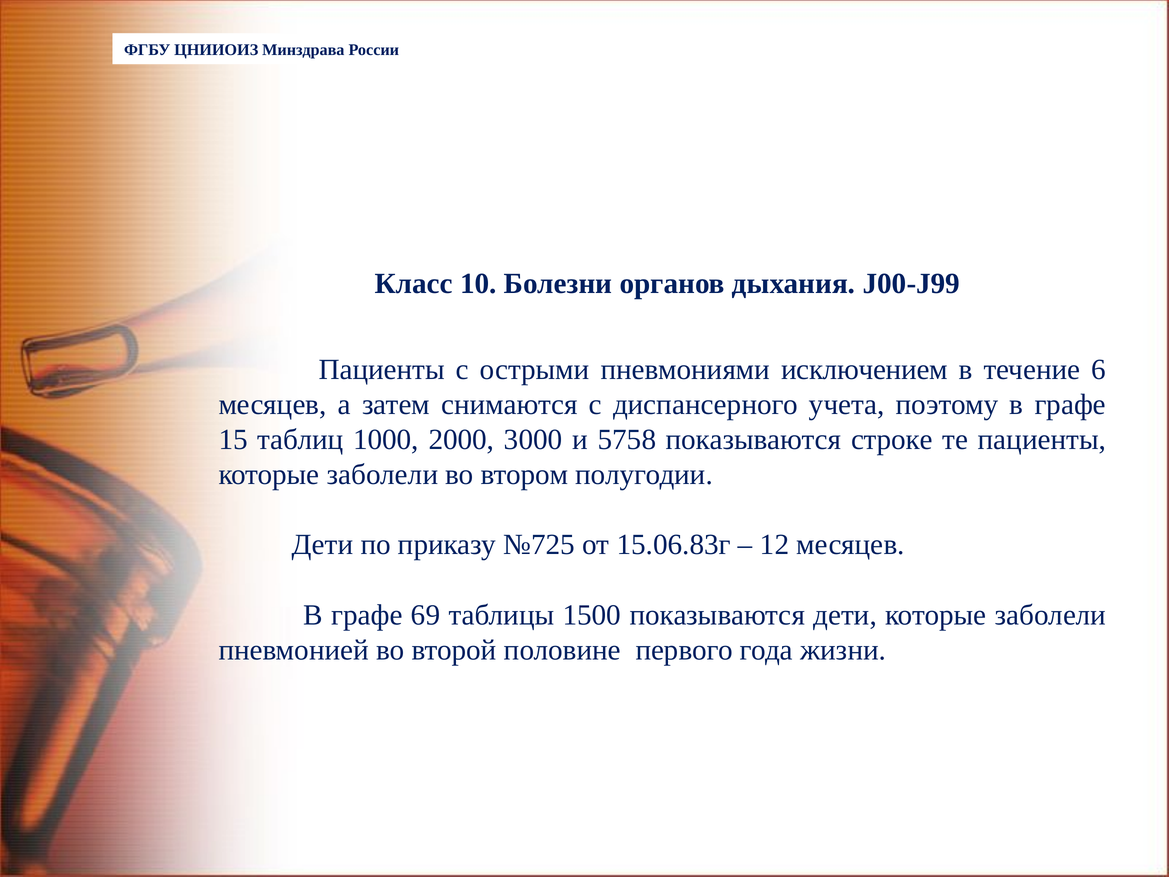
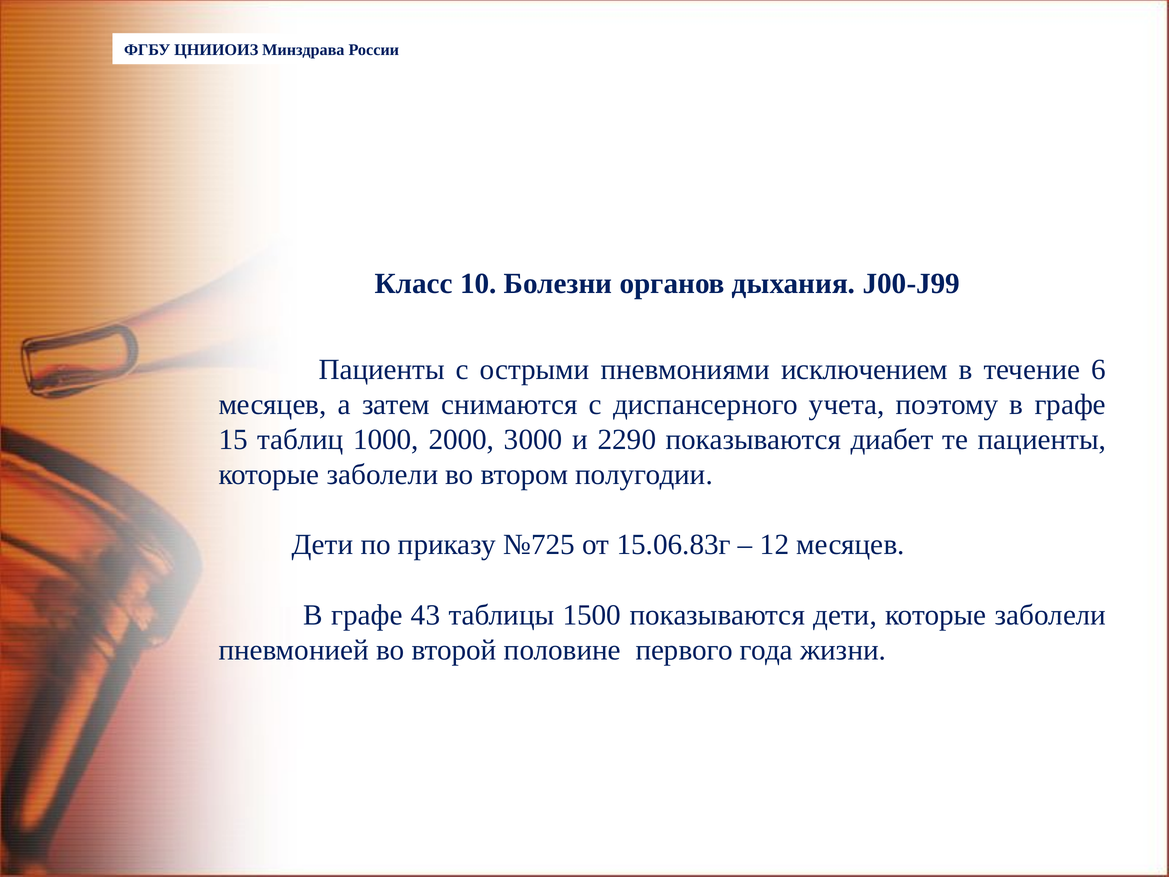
5758: 5758 -> 2290
строке: строке -> диабет
69: 69 -> 43
